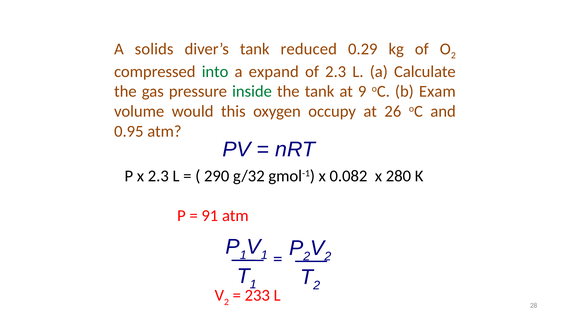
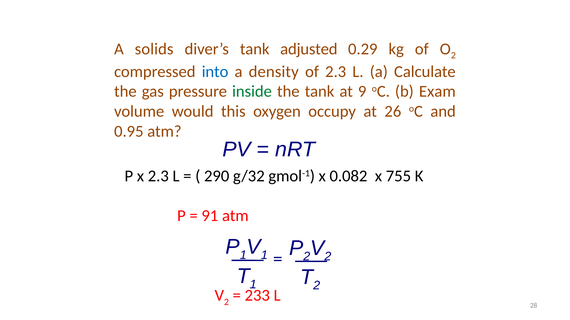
reduced: reduced -> adjusted
into colour: green -> blue
expand: expand -> density
280: 280 -> 755
